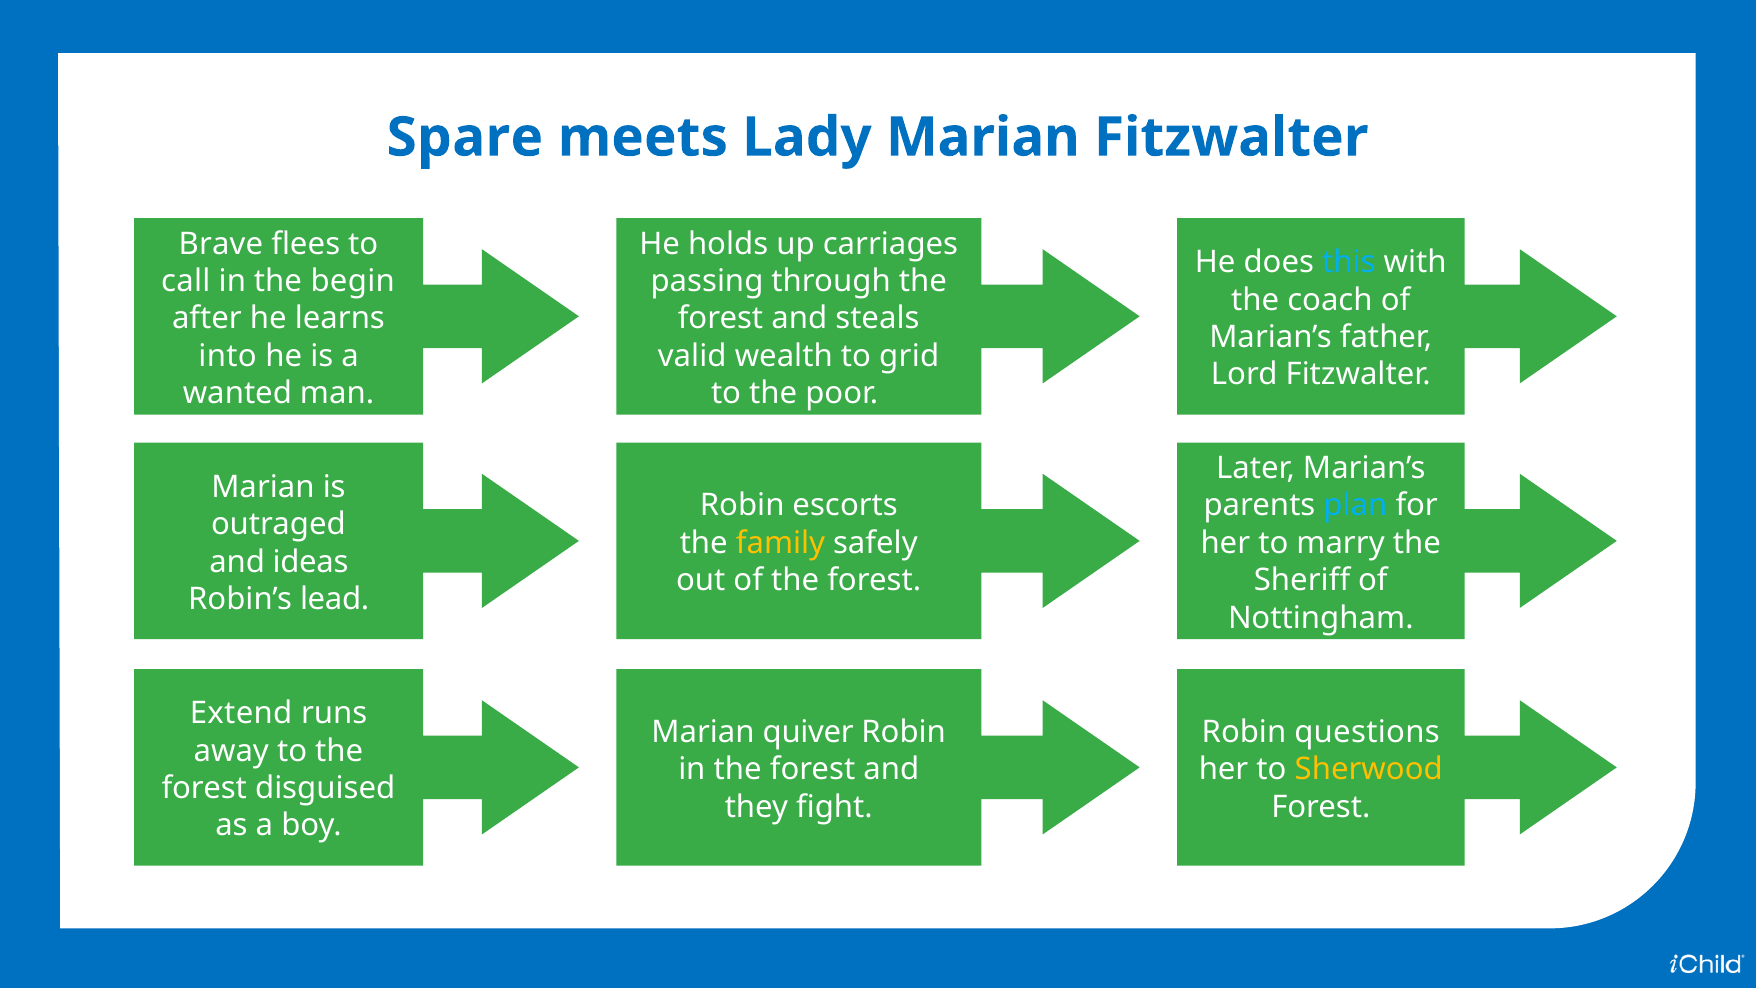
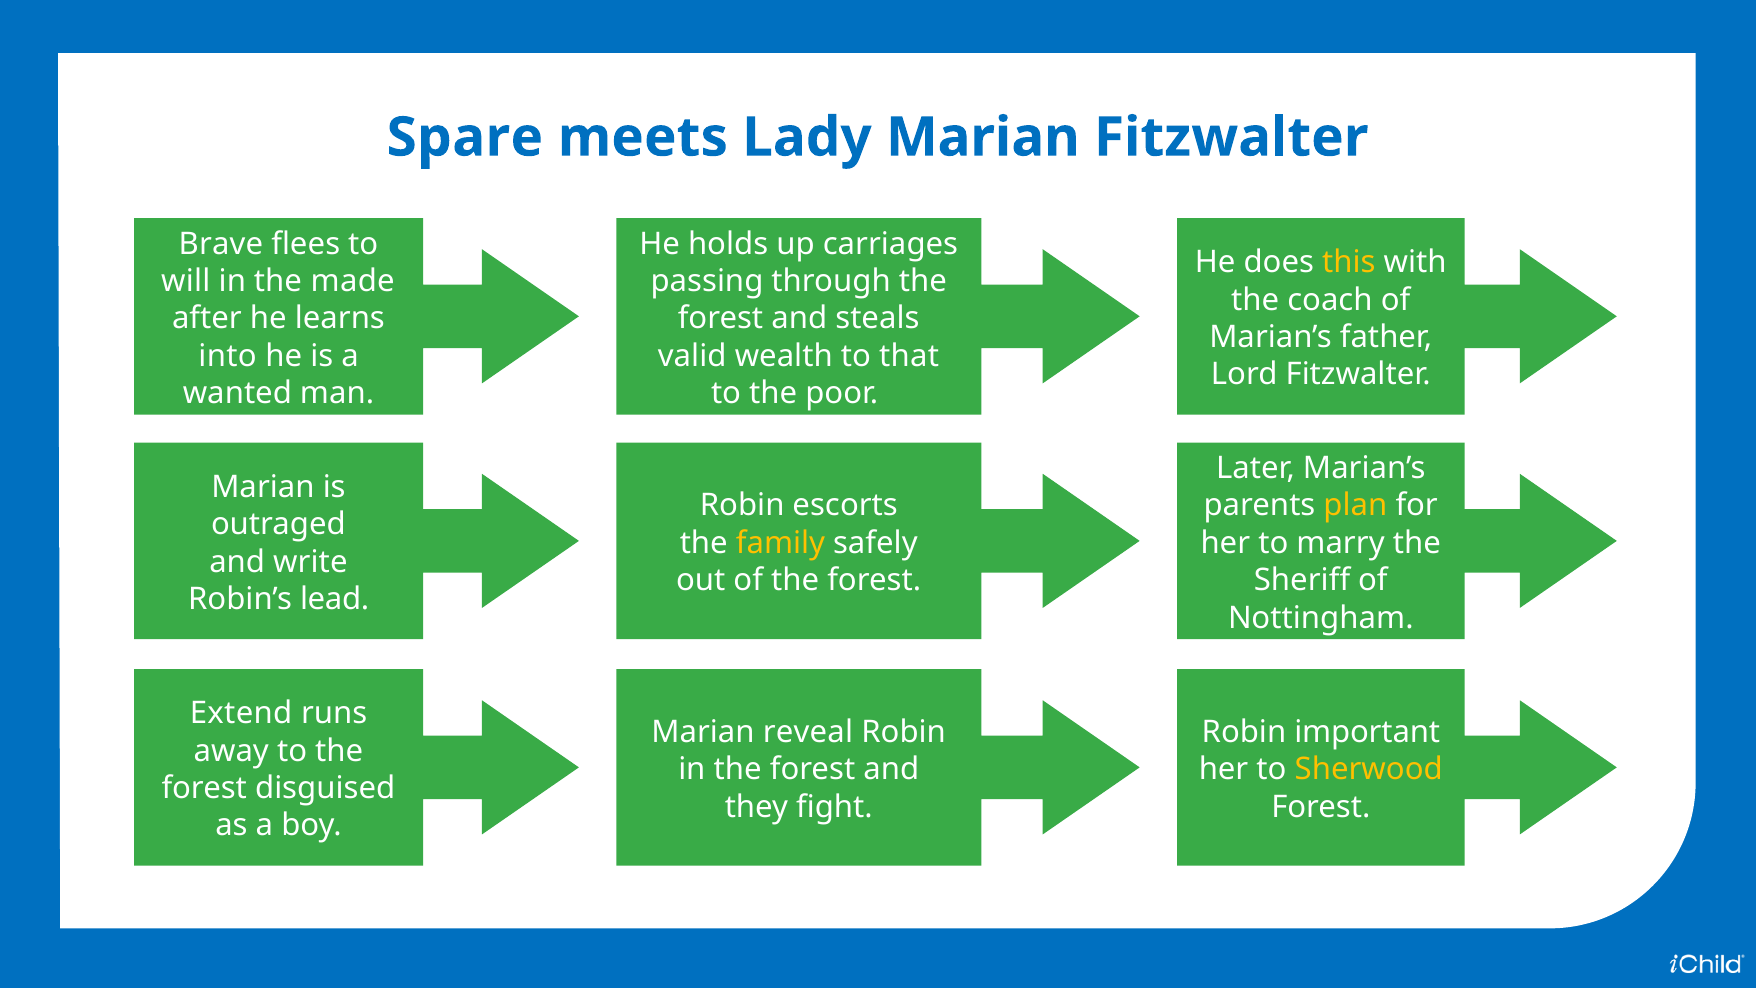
this colour: light blue -> yellow
call: call -> will
begin: begin -> made
grid: grid -> that
plan colour: light blue -> yellow
ideas: ideas -> write
quiver: quiver -> reveal
questions: questions -> important
